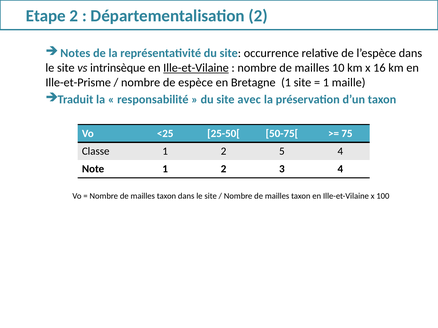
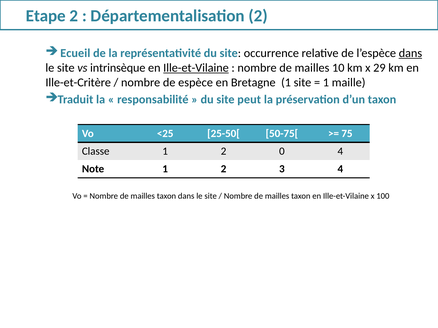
Notes: Notes -> Ecueil
dans at (410, 53) underline: none -> present
16: 16 -> 29
Ille-et-Prisme: Ille-et-Prisme -> Ille-et-Critère
avec: avec -> peut
5: 5 -> 0
